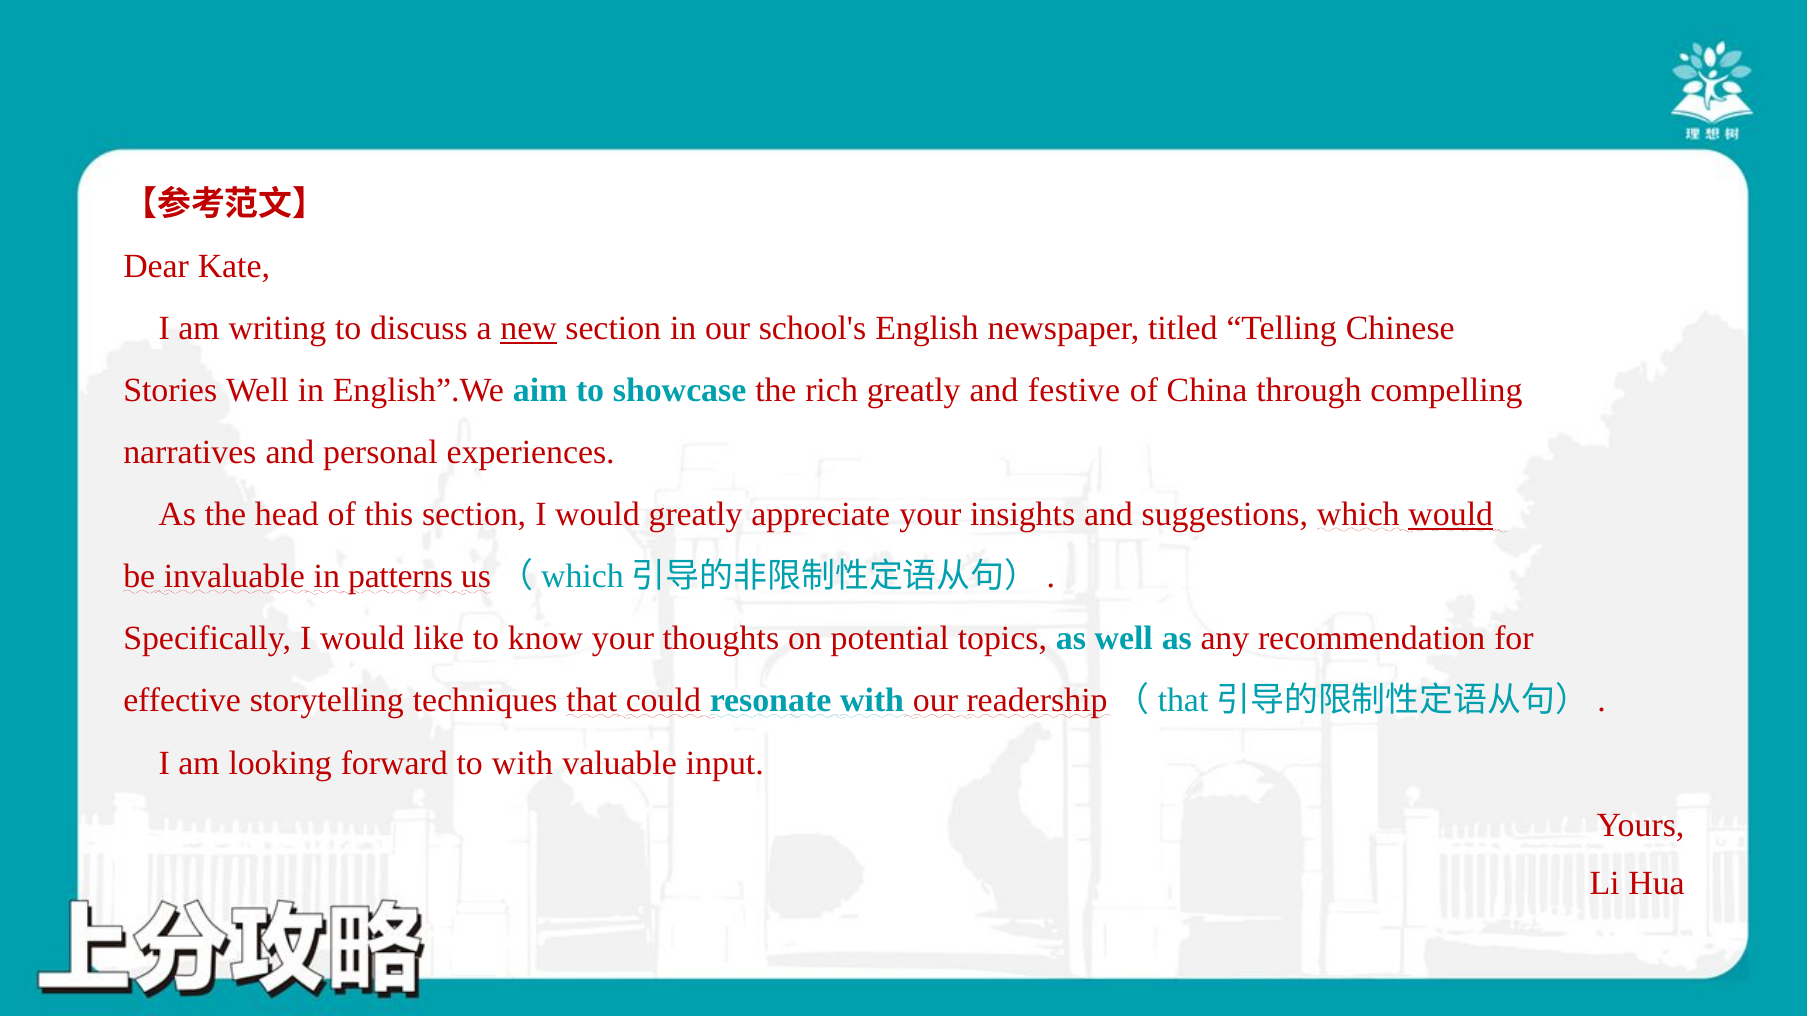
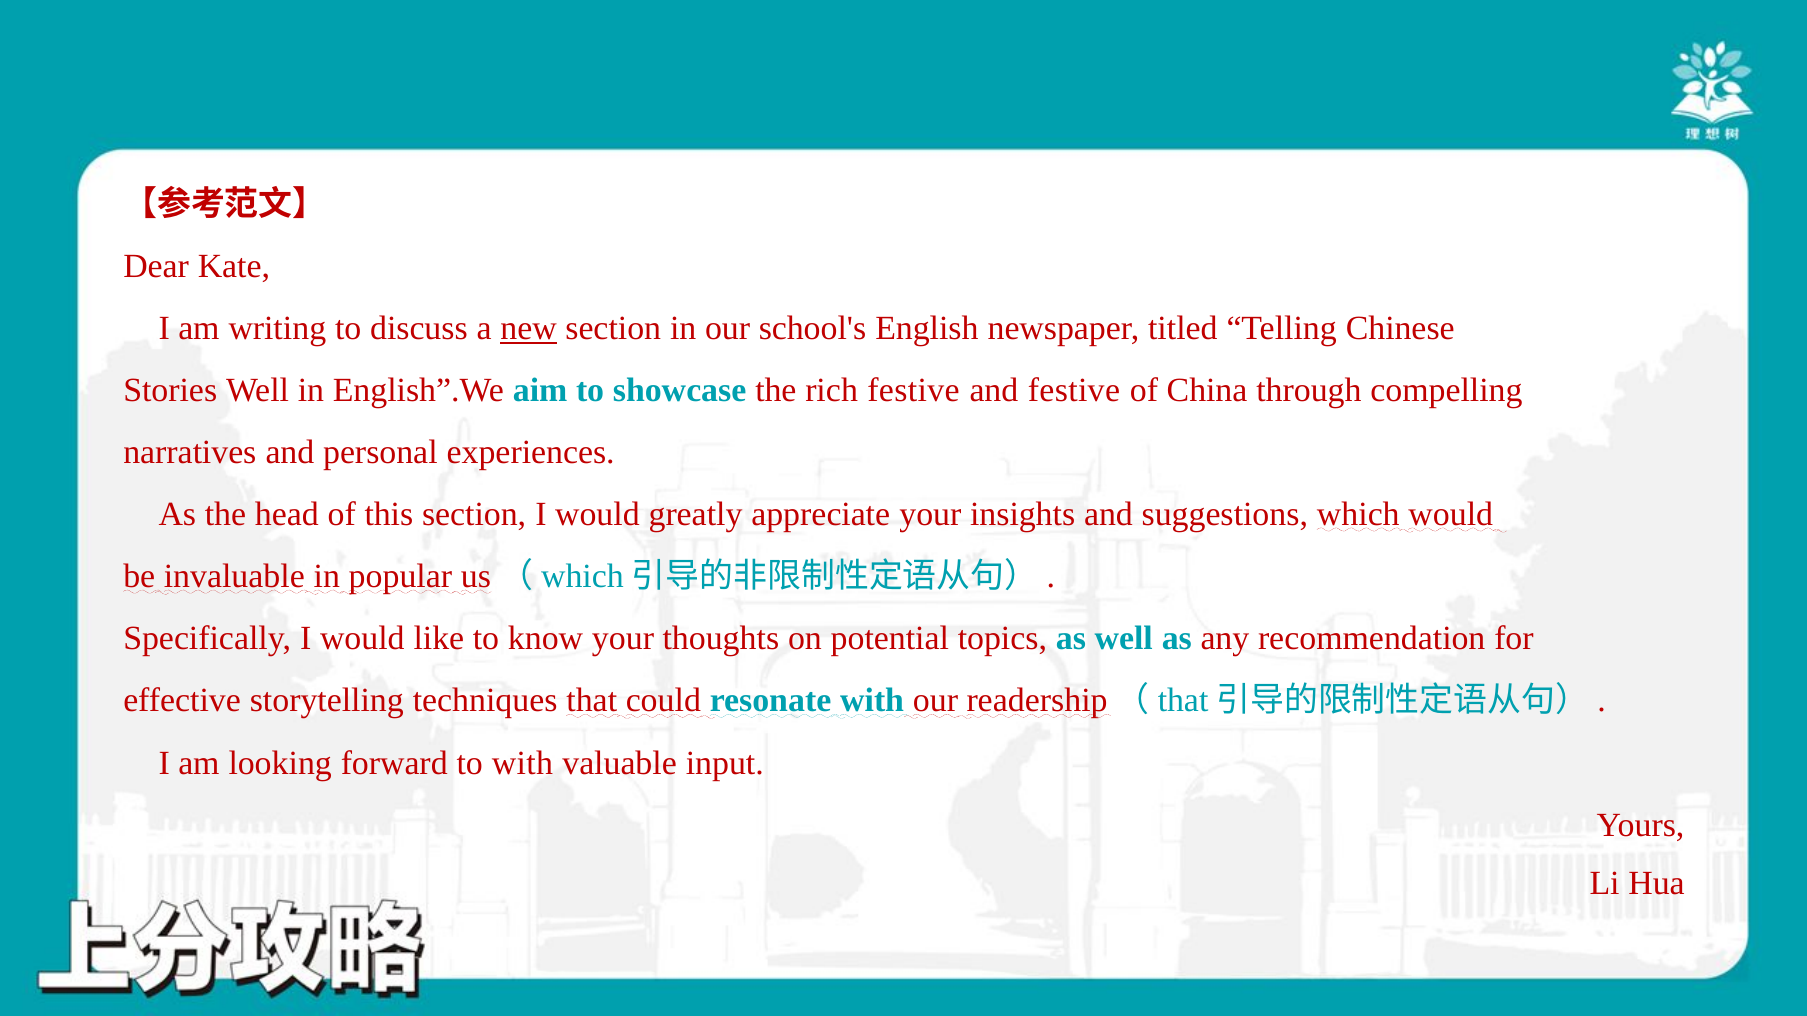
rich greatly: greatly -> festive
would at (1451, 515) underline: present -> none
patterns: patterns -> popular
